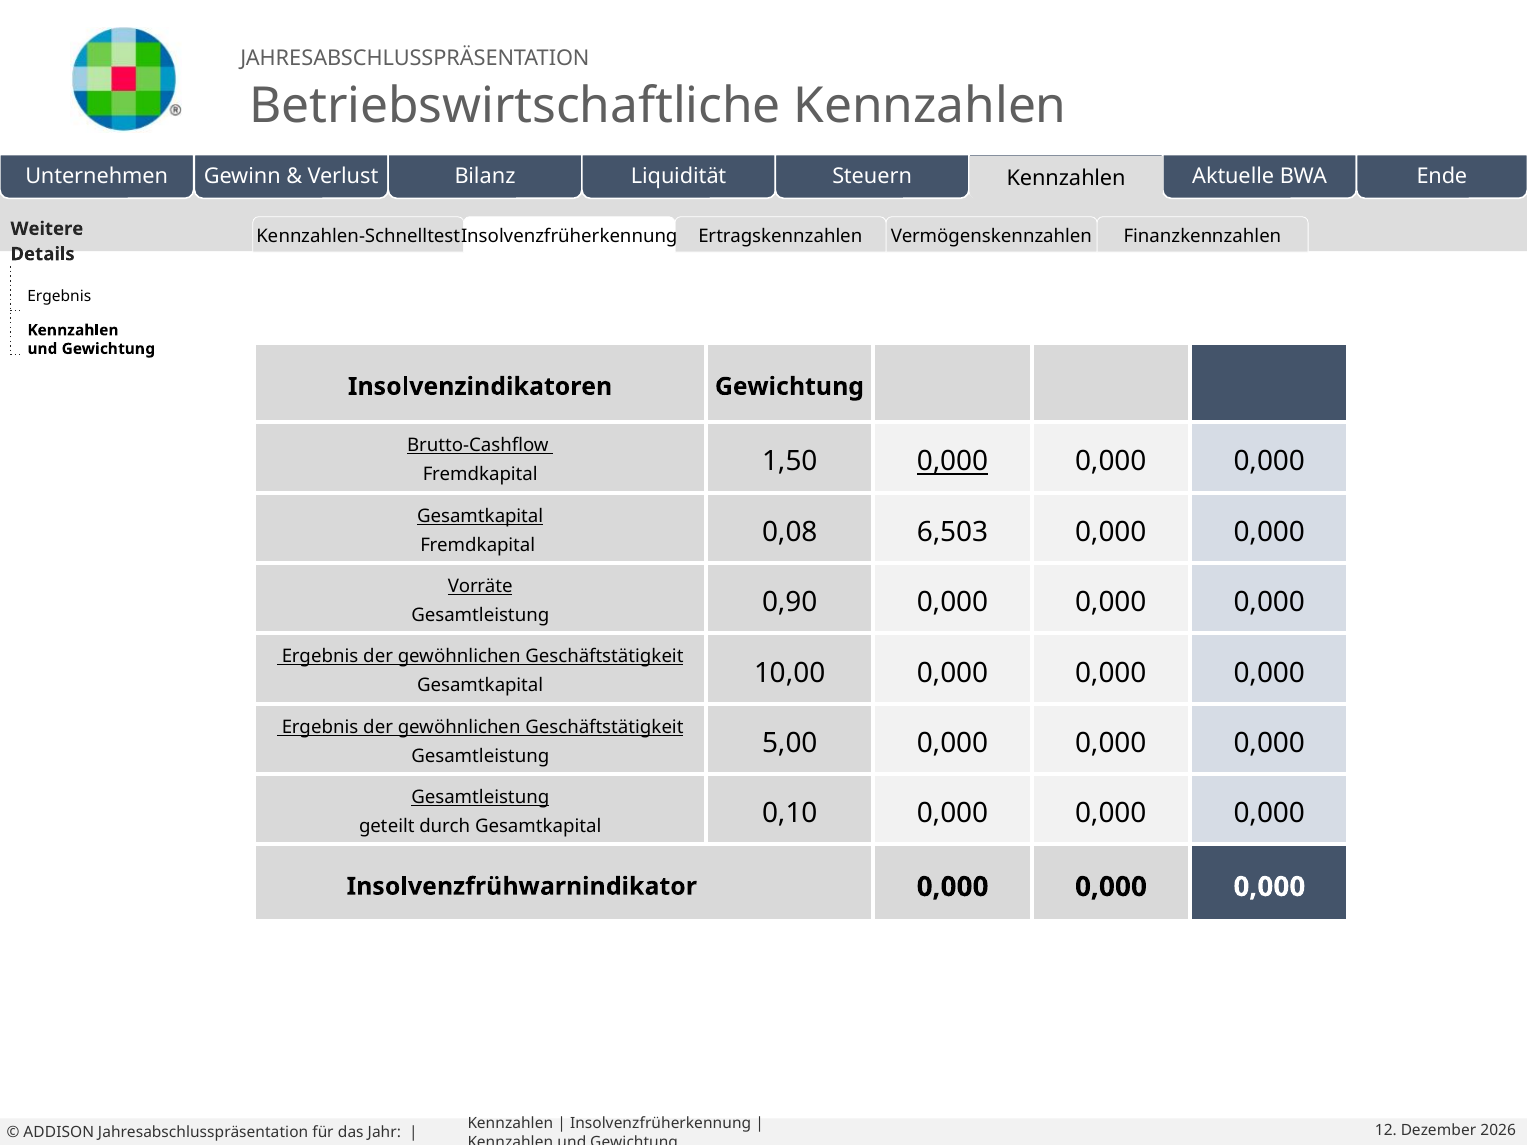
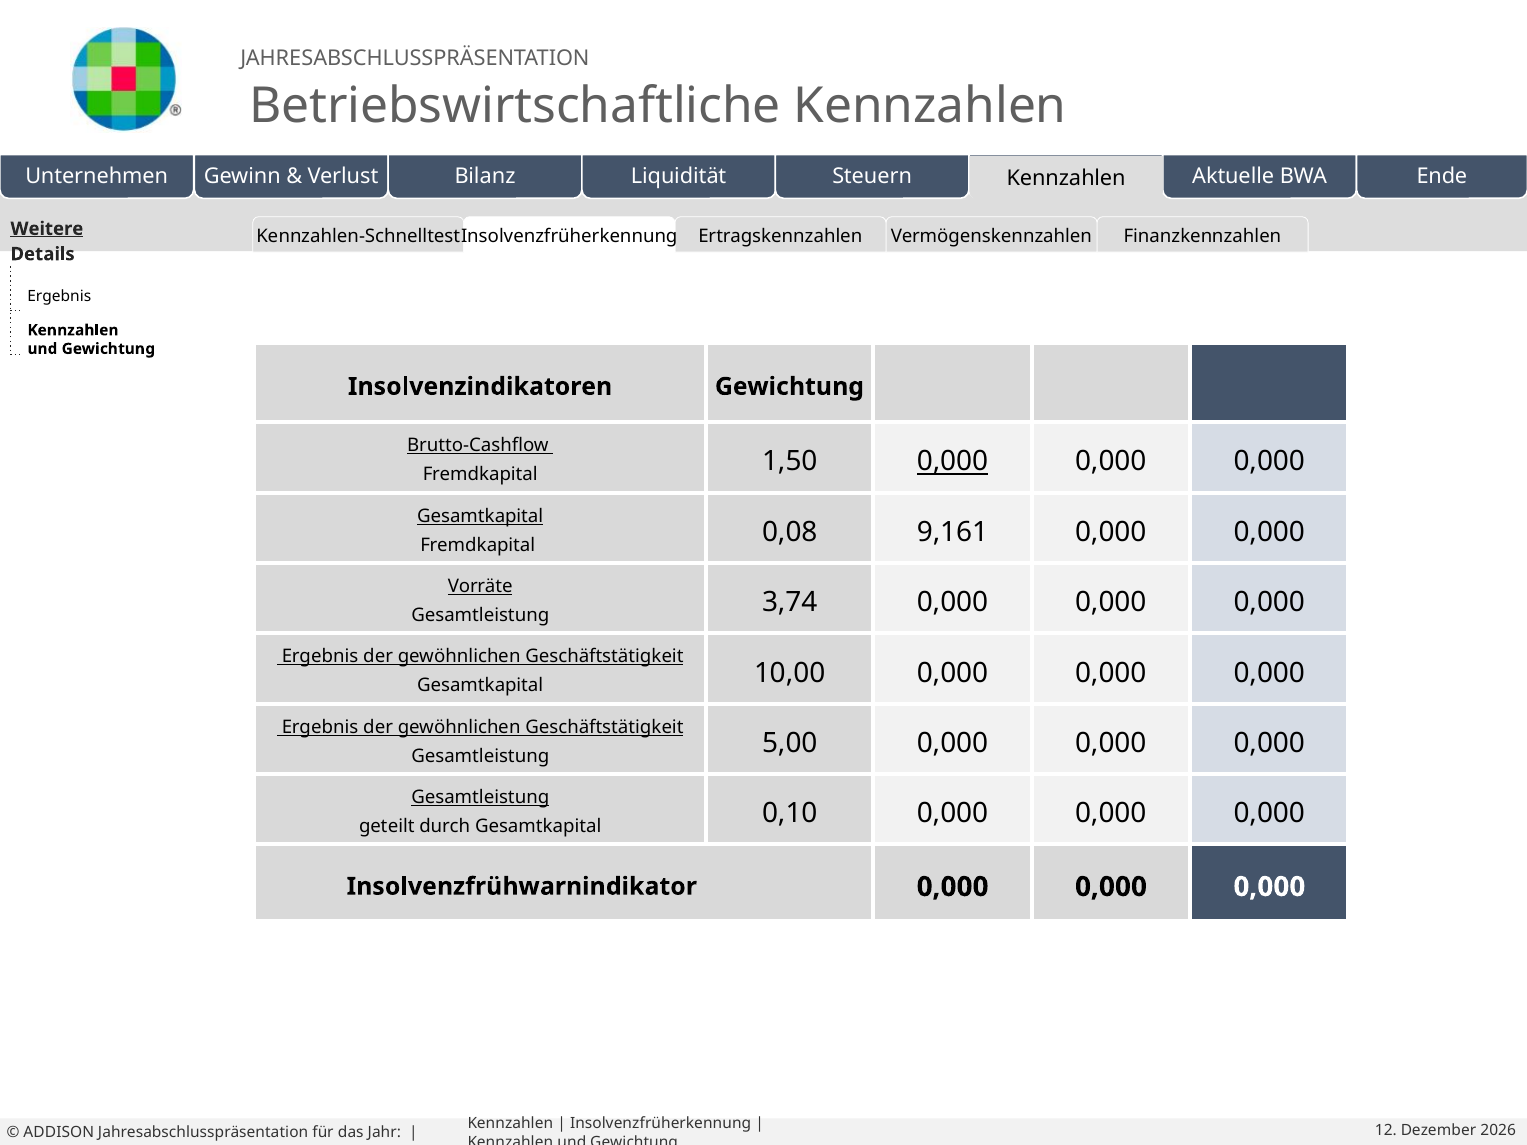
Weitere underline: none -> present
6,503: 6,503 -> 9,161
0,90: 0,90 -> 3,74
